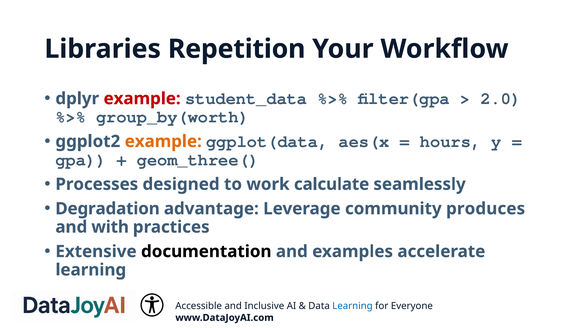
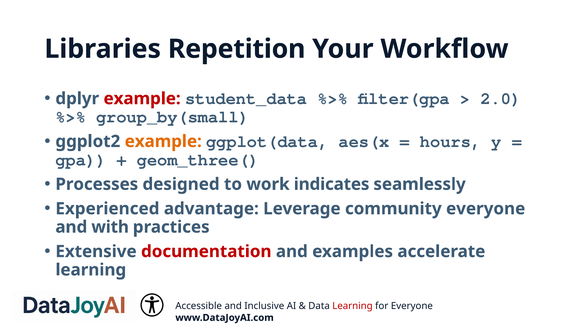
group_by(worth: group_by(worth -> group_by(small
calculate: calculate -> indicates
Degradation: Degradation -> Experienced
community produces: produces -> everyone
documentation colour: black -> red
Learning at (352, 306) colour: blue -> red
